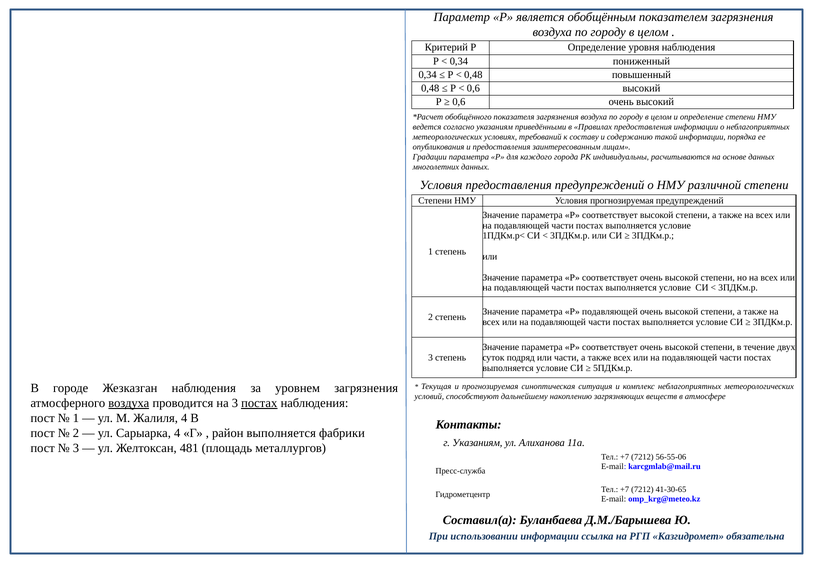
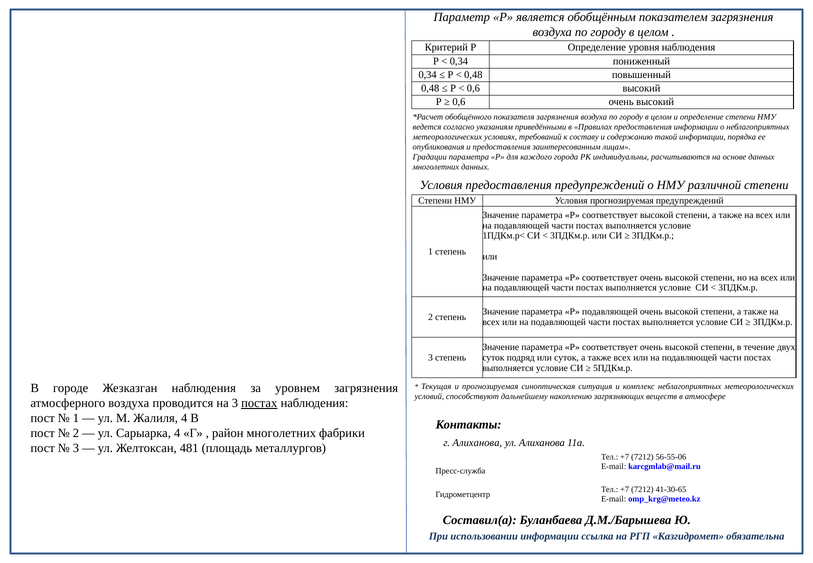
или части: части -> суток
воздуха at (129, 403) underline: present -> none
район выполняется: выполняется -> многолетних
г Указаниям: Указаниям -> Алиханова
